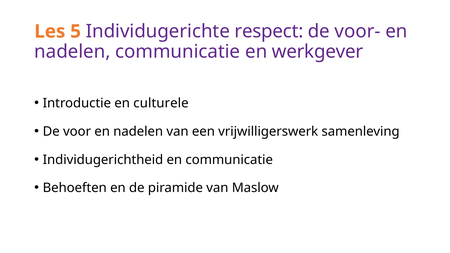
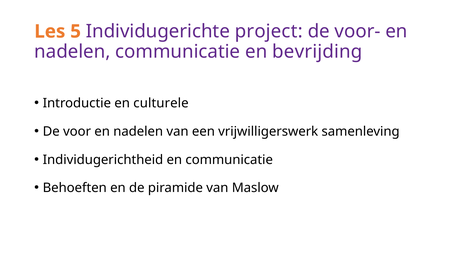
respect: respect -> project
werkgever: werkgever -> bevrijding
